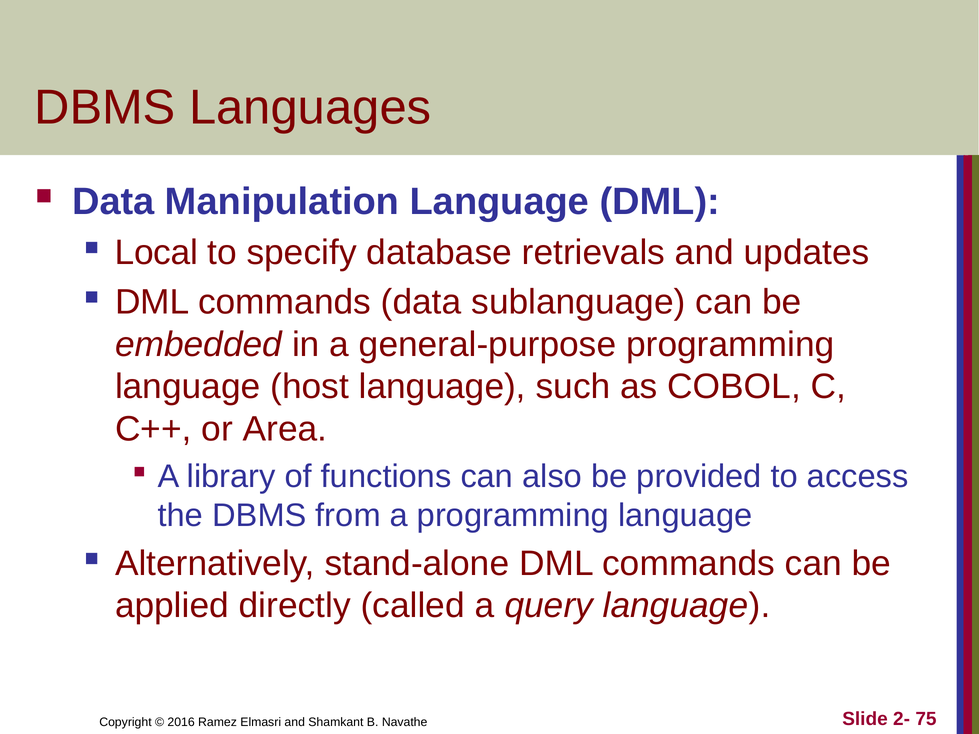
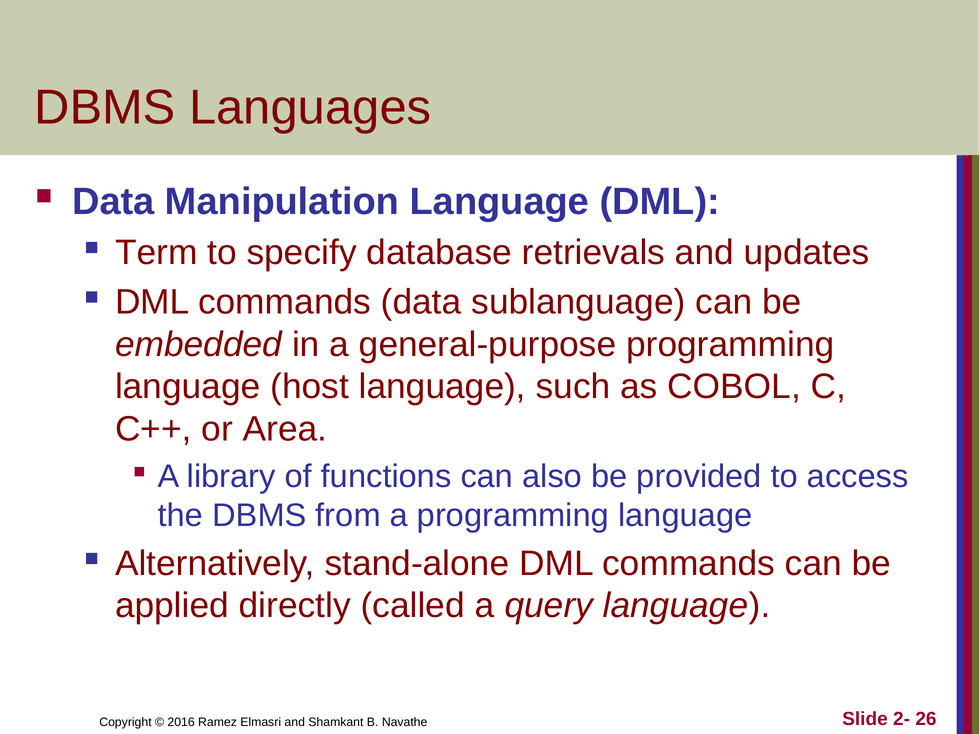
Local: Local -> Term
75: 75 -> 26
